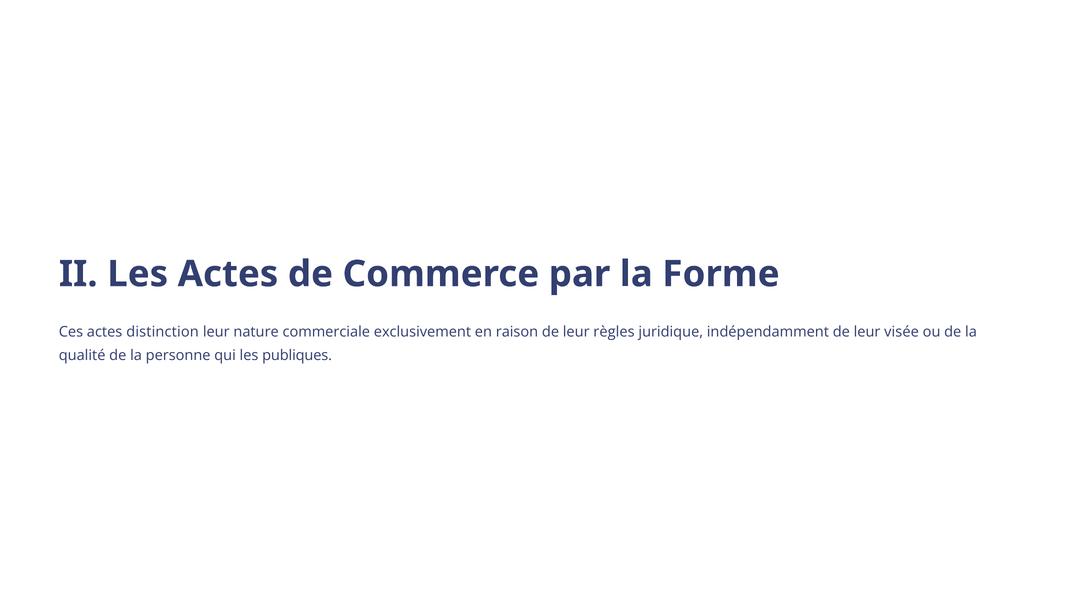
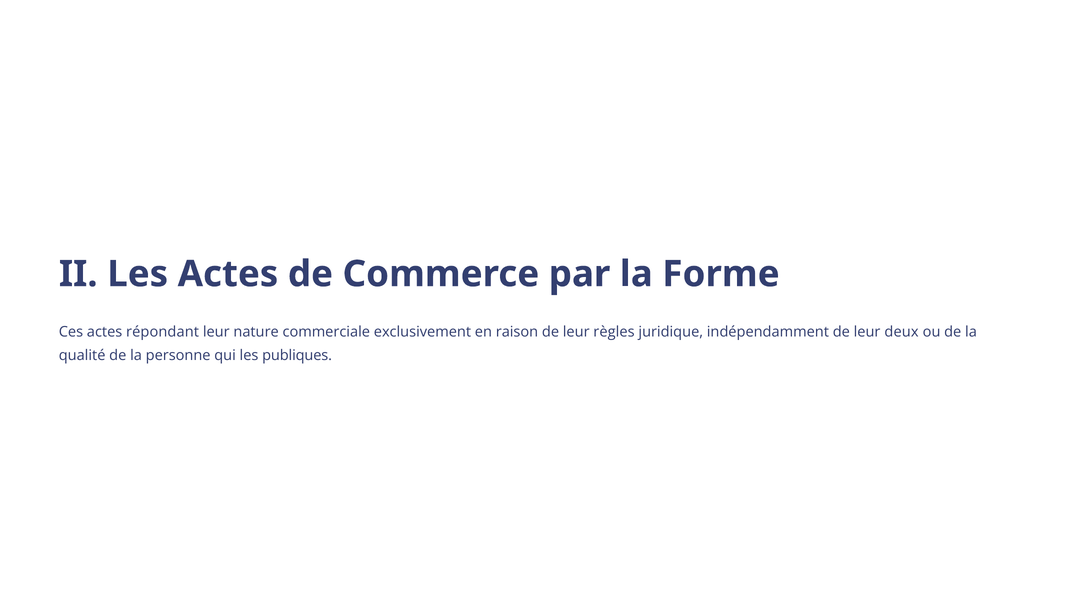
distinction: distinction -> répondant
visée: visée -> deux
